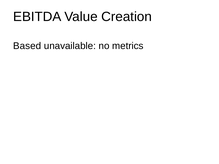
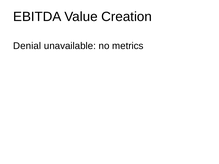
Based: Based -> Denial
